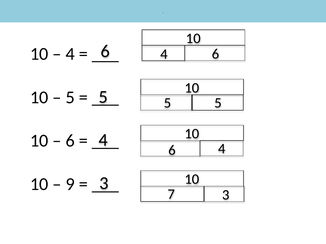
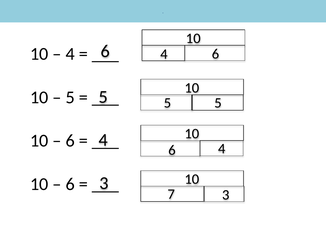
9 at (70, 185): 9 -> 6
